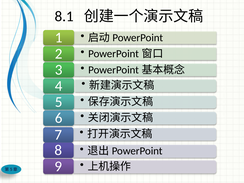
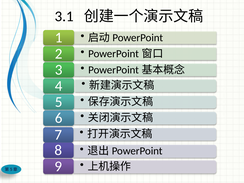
8.1: 8.1 -> 3.1
